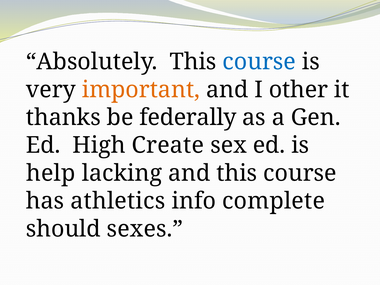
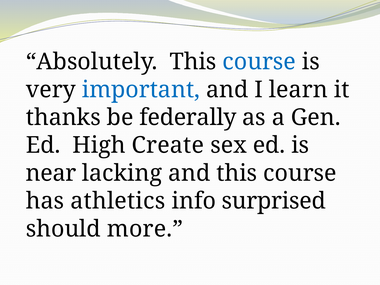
important colour: orange -> blue
other: other -> learn
help: help -> near
complete: complete -> surprised
sexes: sexes -> more
